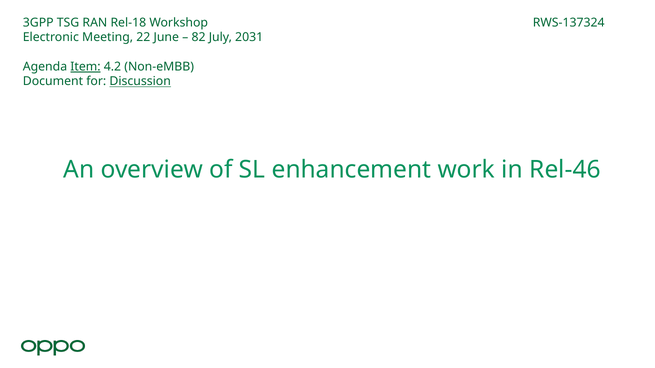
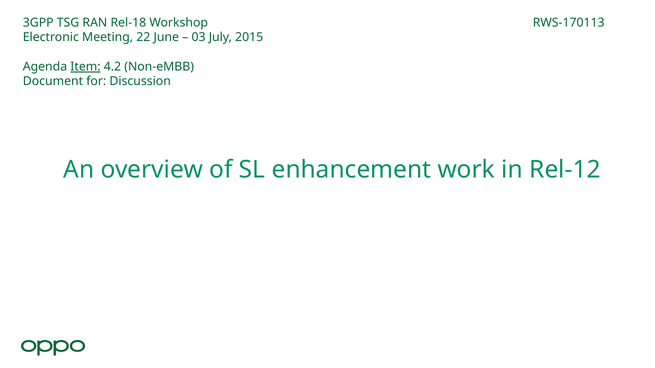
RWS-137324: RWS-137324 -> RWS-170113
82: 82 -> 03
2031: 2031 -> 2015
Discussion underline: present -> none
Rel-46: Rel-46 -> Rel-12
